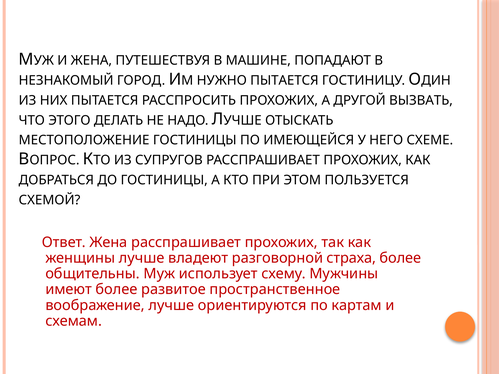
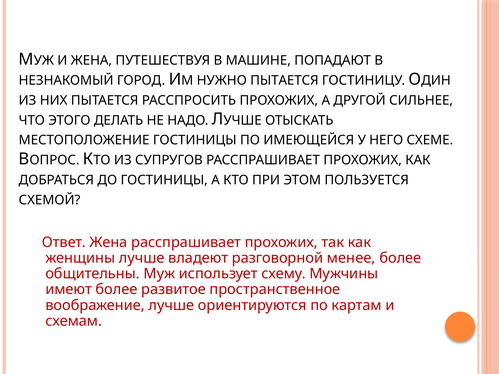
ВЫЗВАТЬ: ВЫЗВАТЬ -> СИЛЬНЕЕ
страха: страха -> менее
